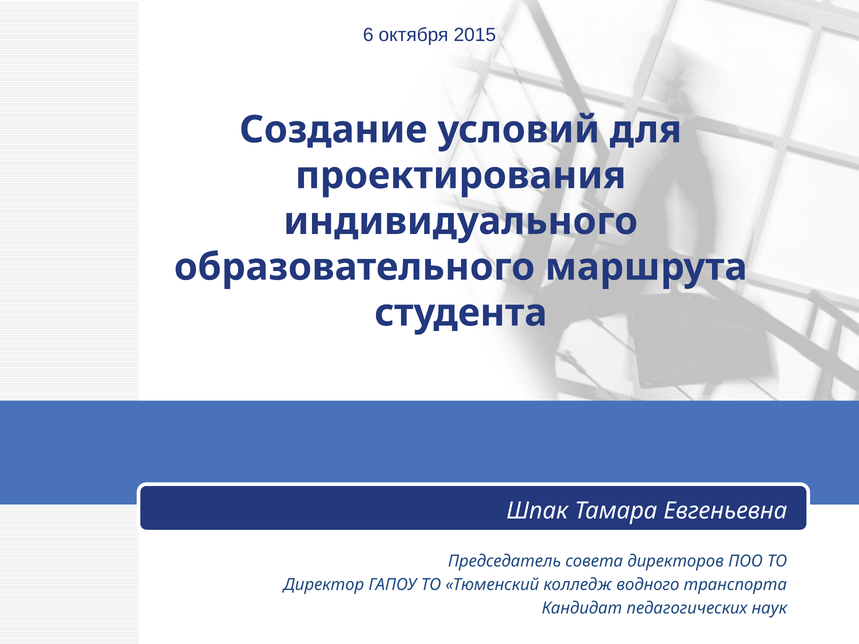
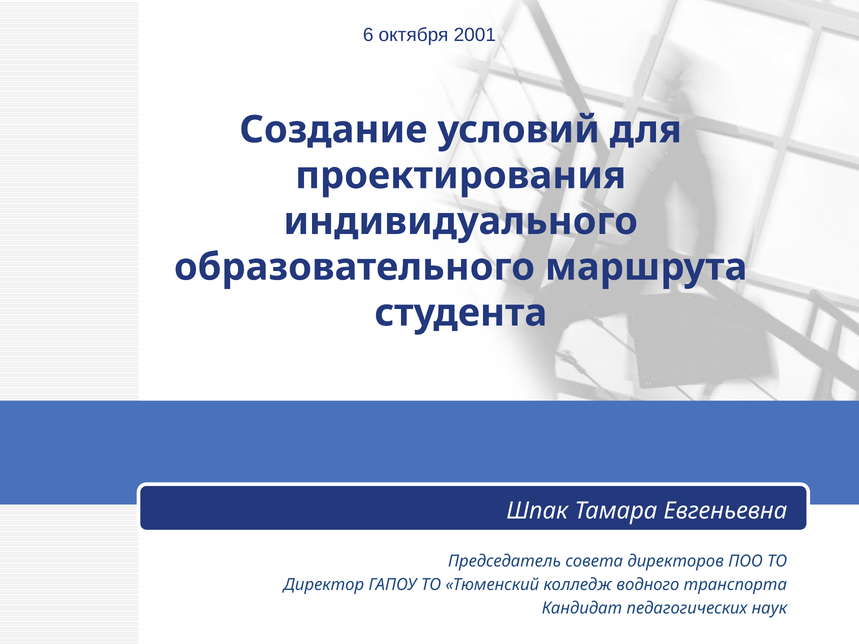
2015: 2015 -> 2001
